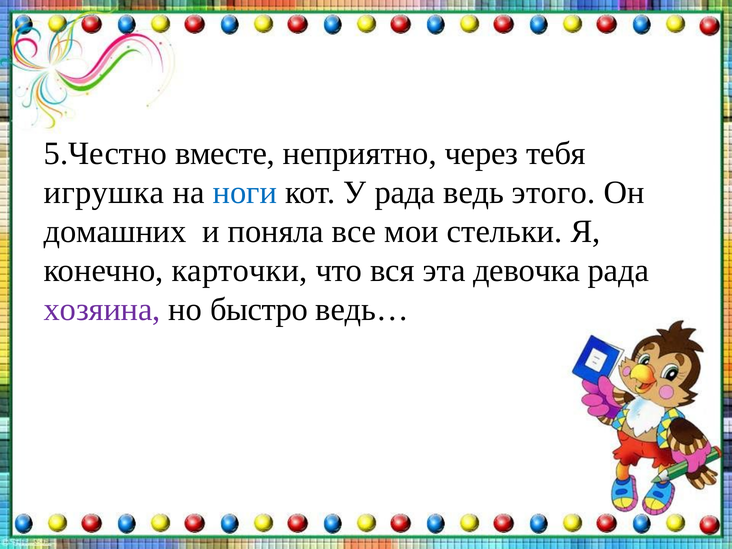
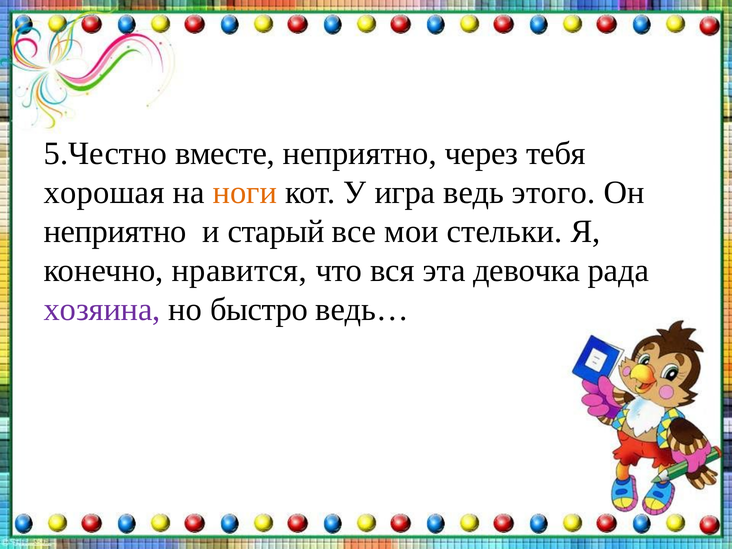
игрушка: игрушка -> хорошая
ноги colour: blue -> orange
У рада: рада -> игра
домашних at (115, 232): домашних -> неприятно
поняла: поняла -> старый
карточки: карточки -> нравится
